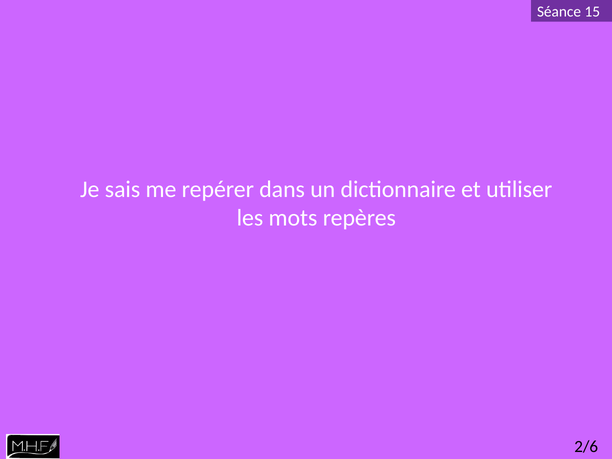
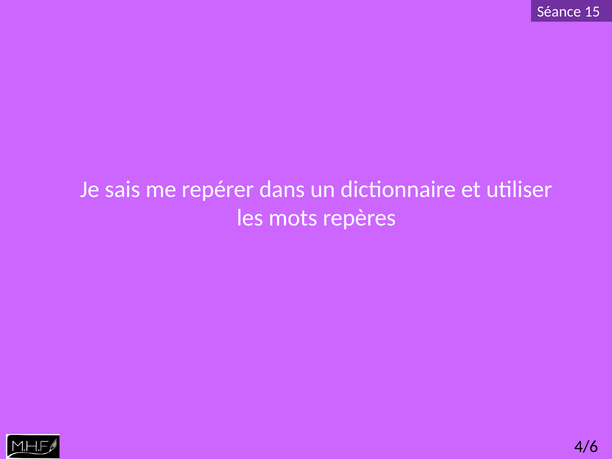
2/6: 2/6 -> 4/6
